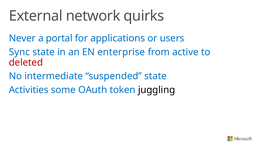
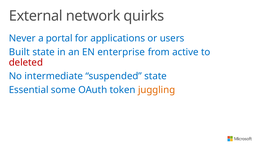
Sync: Sync -> Built
Activities: Activities -> Essential
juggling colour: black -> orange
